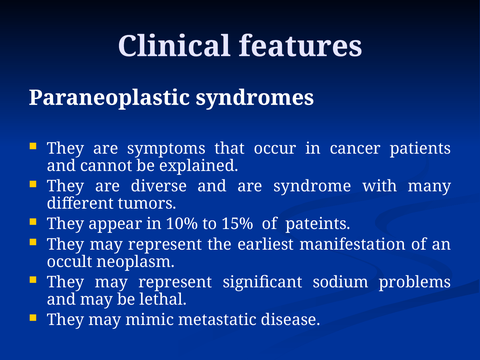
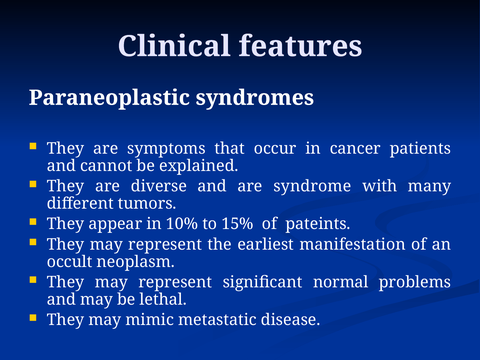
sodium: sodium -> normal
